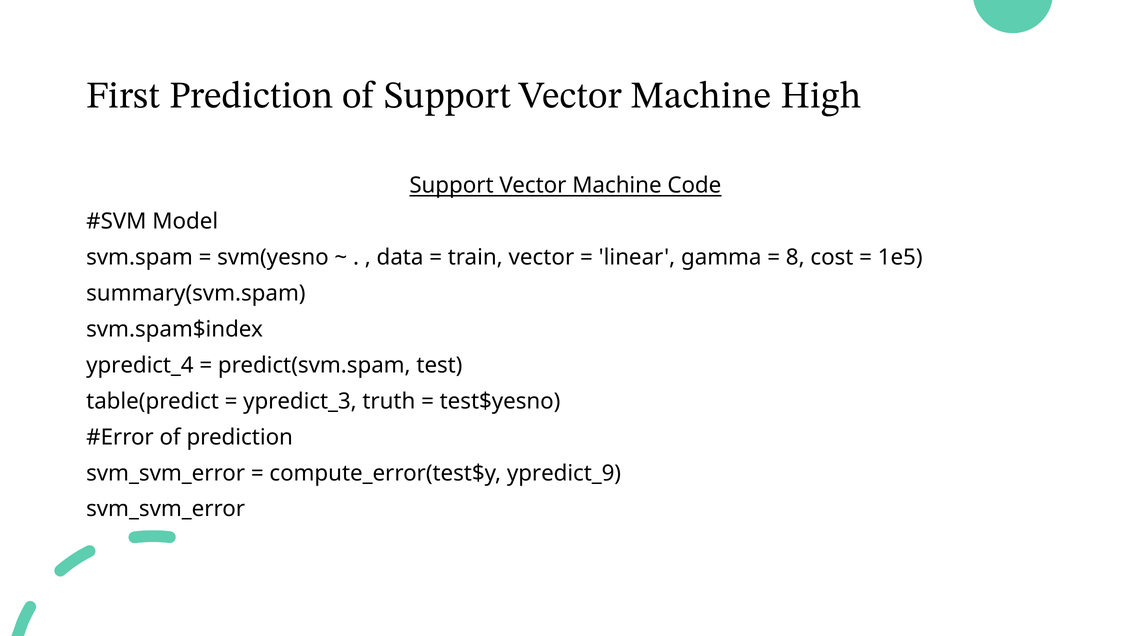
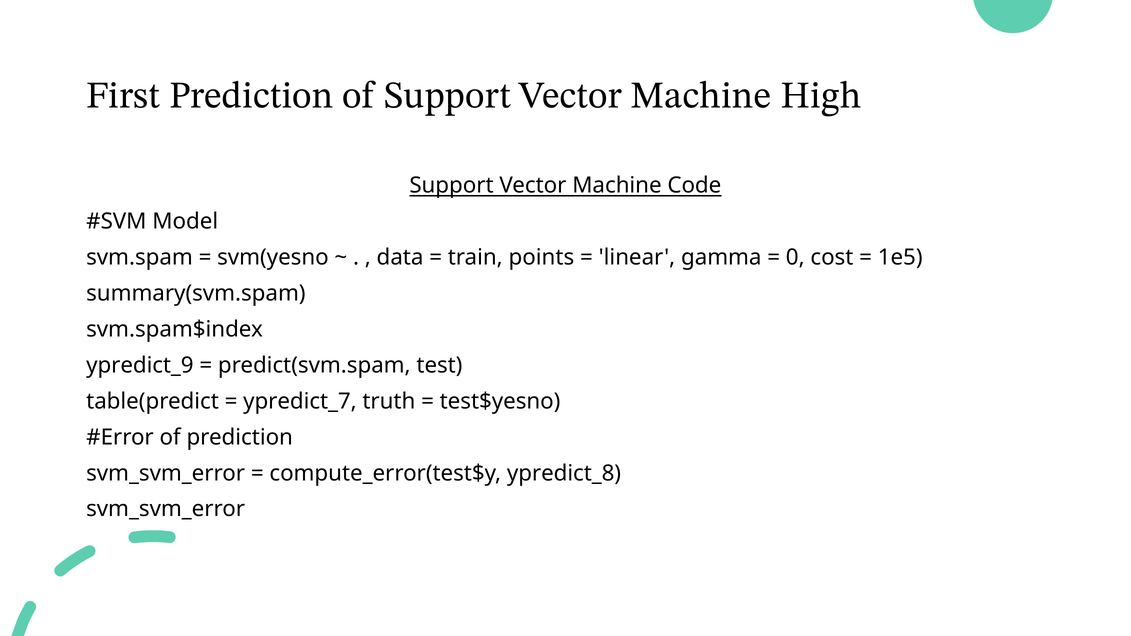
train vector: vector -> points
8: 8 -> 0
ypredict_4: ypredict_4 -> ypredict_9
ypredict_3: ypredict_3 -> ypredict_7
ypredict_9: ypredict_9 -> ypredict_8
